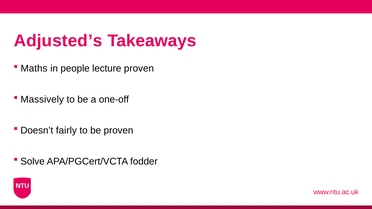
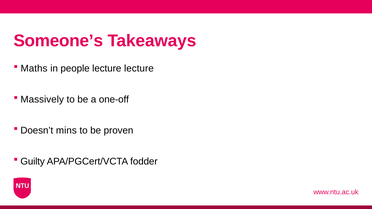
Adjusted’s: Adjusted’s -> Someone’s
lecture proven: proven -> lecture
fairly: fairly -> mins
Solve: Solve -> Guilty
